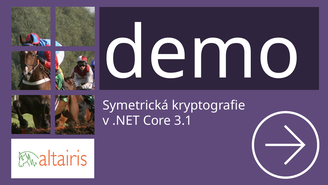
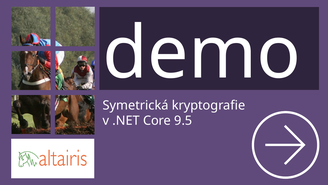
3.1: 3.1 -> 9.5
